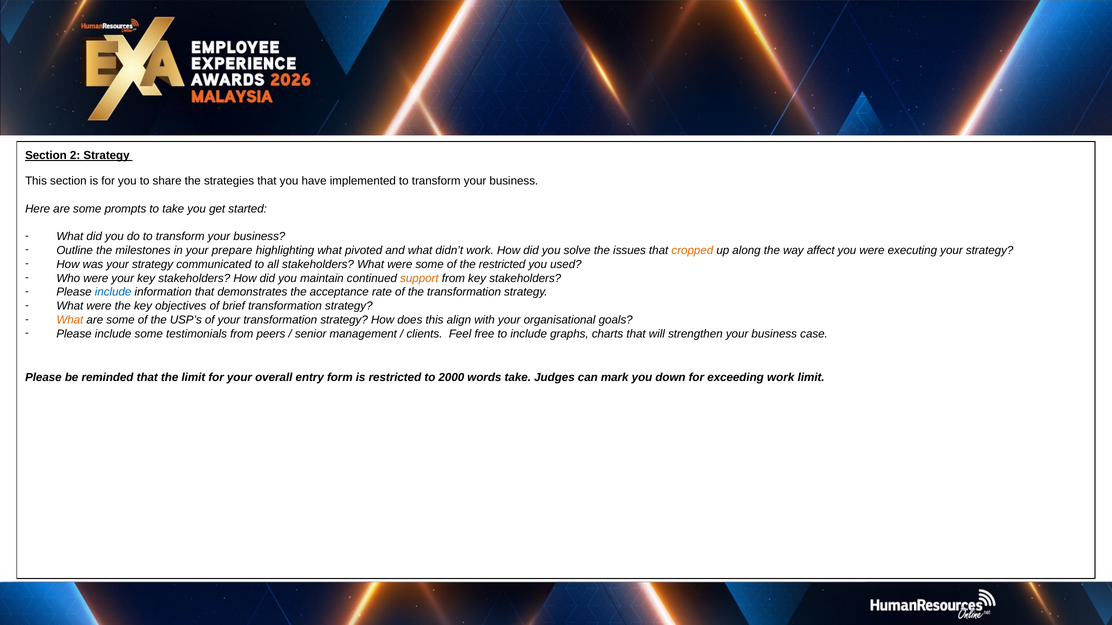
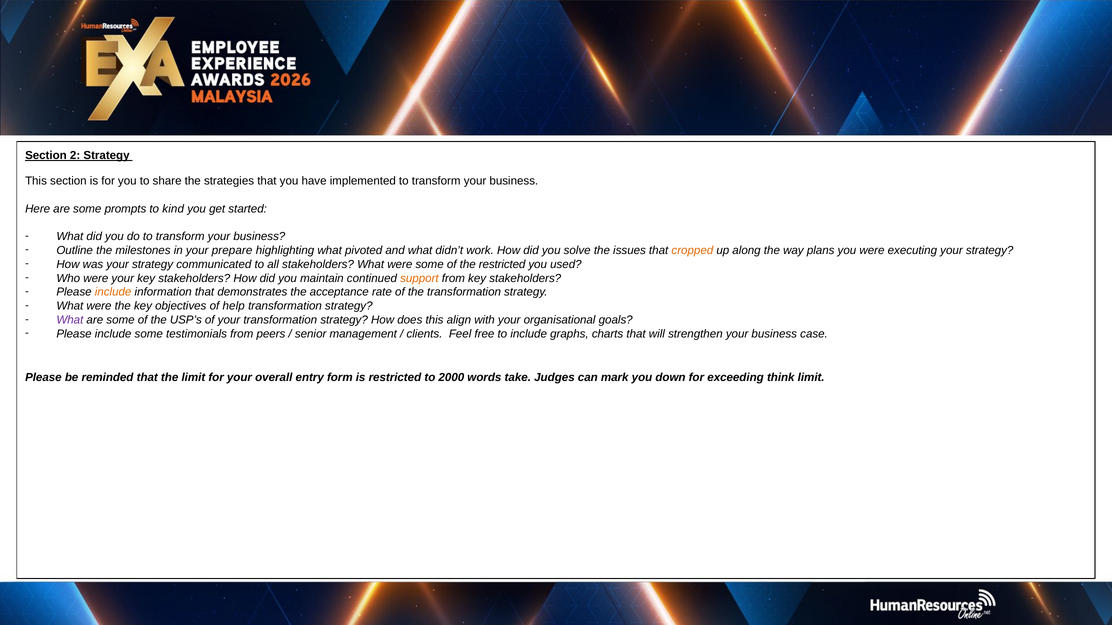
to take: take -> kind
affect: affect -> plans
include at (113, 292) colour: blue -> orange
brief: brief -> help
What at (70, 320) colour: orange -> purple
exceeding work: work -> think
